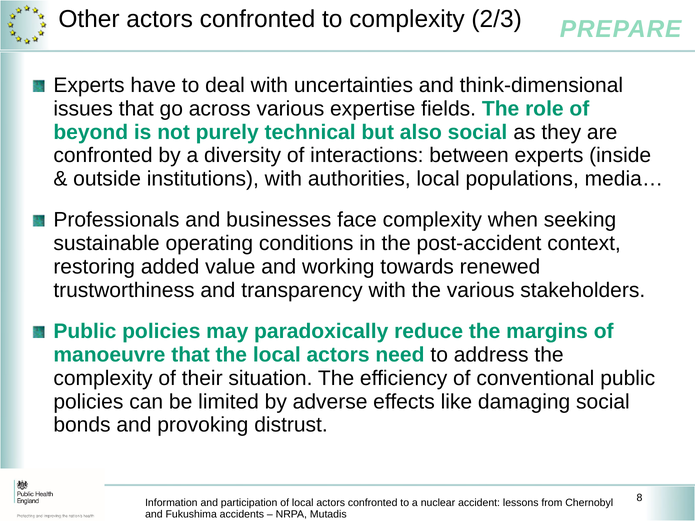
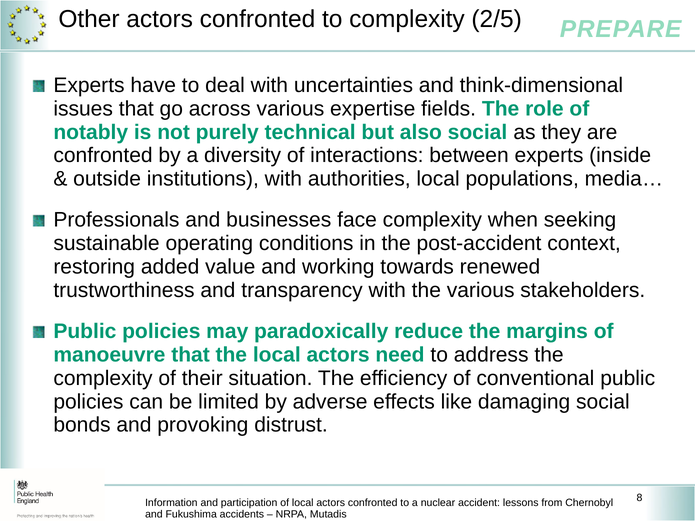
2/3: 2/3 -> 2/5
beyond: beyond -> notably
